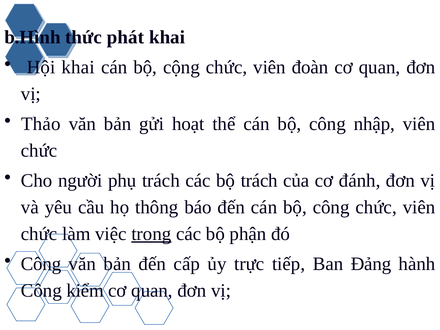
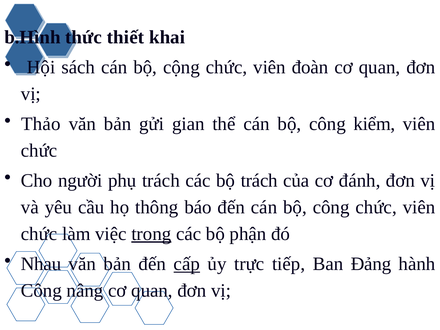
phát: phát -> thiết
Hội khai: khai -> sách
hoạt: hoạt -> gian
nhập: nhập -> kiểm
Công at (41, 264): Công -> Nhau
cấp underline: none -> present
kiểm: kiểm -> nâng
